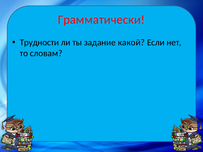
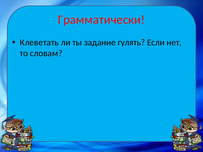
Трудности: Трудности -> Клеветать
какой: какой -> гулять
